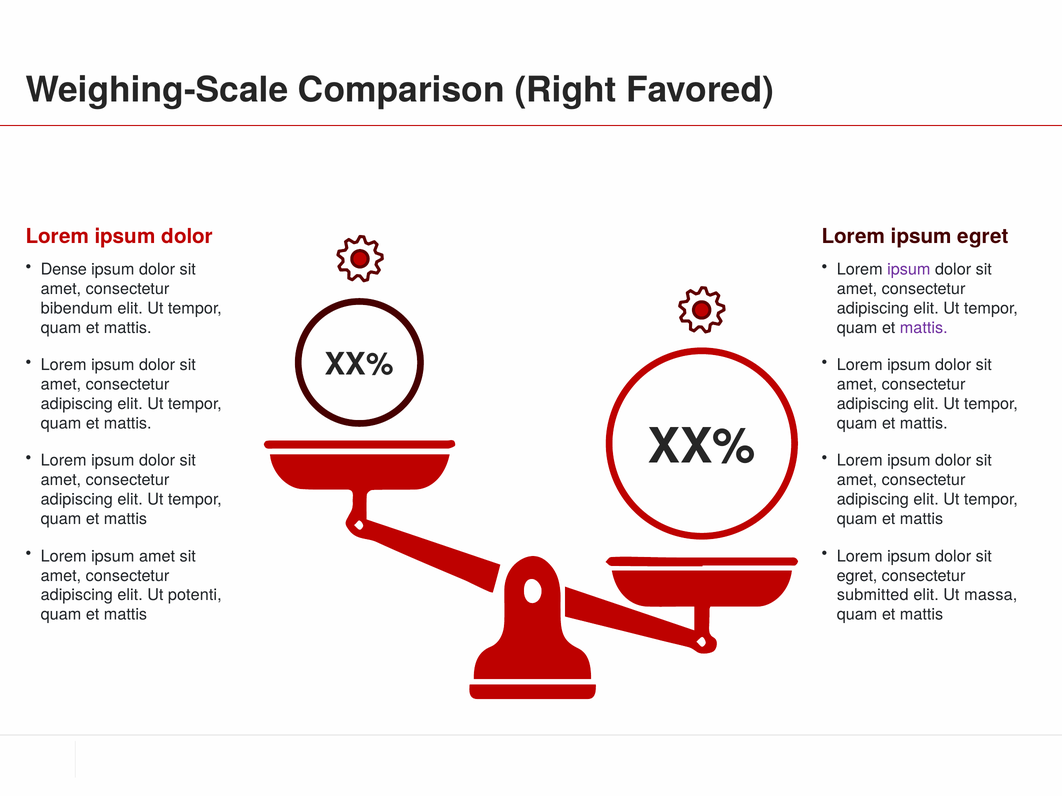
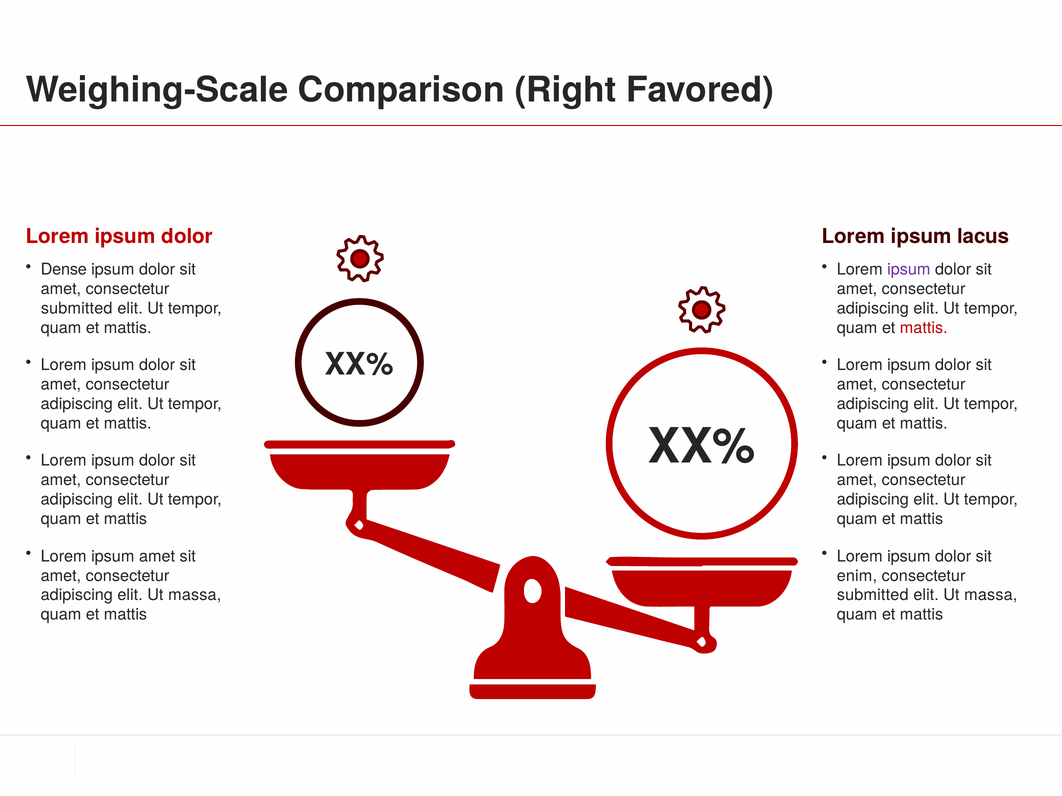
ipsum egret: egret -> lacus
bibendum at (77, 309): bibendum -> submitted
mattis at (924, 328) colour: purple -> red
egret at (857, 576): egret -> enim
adipiscing elit Ut potenti: potenti -> massa
